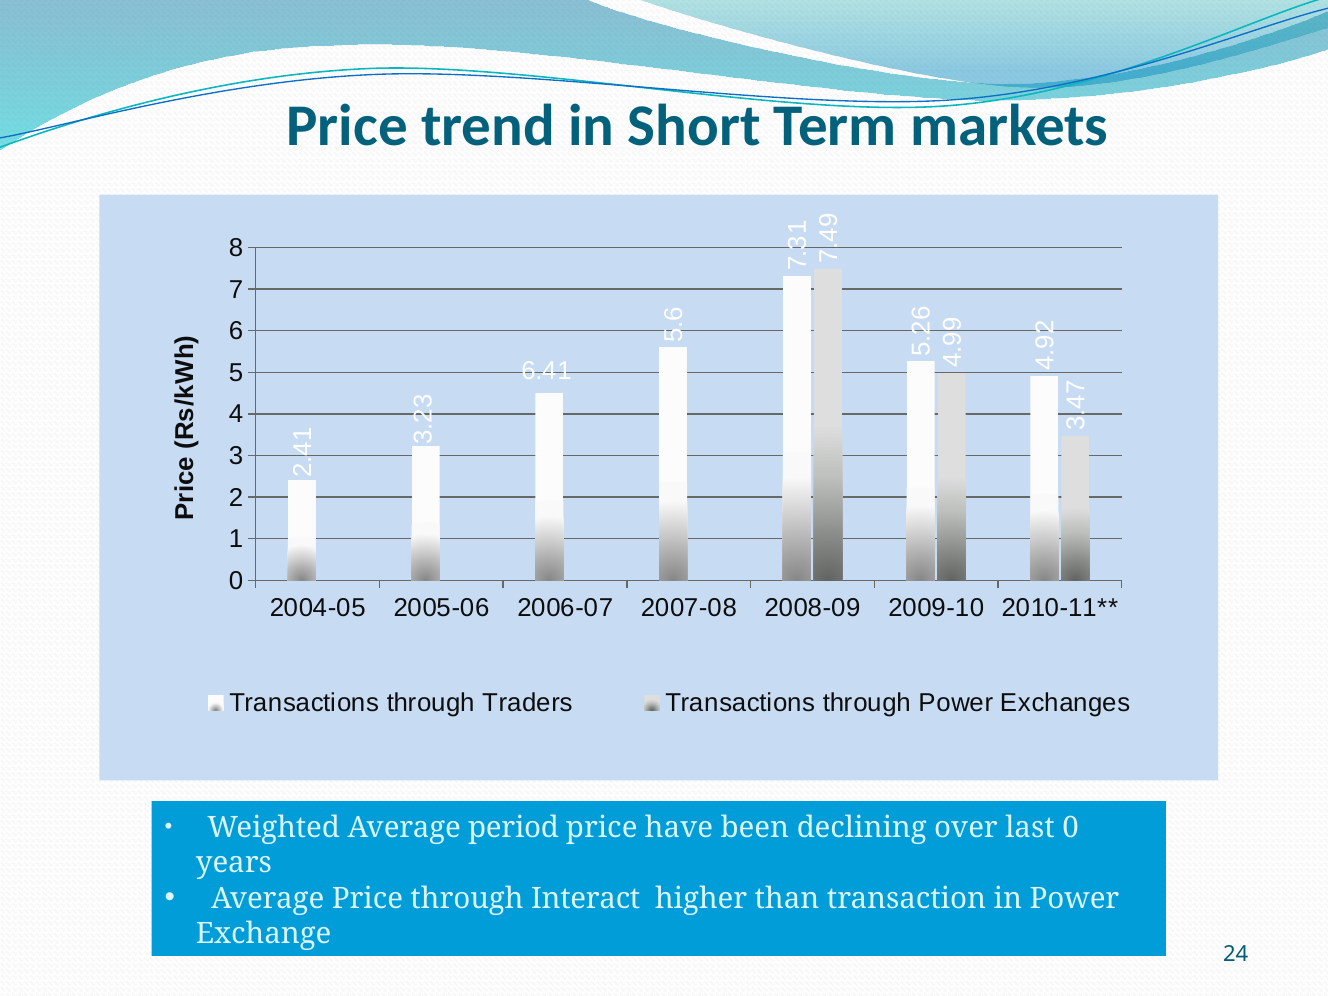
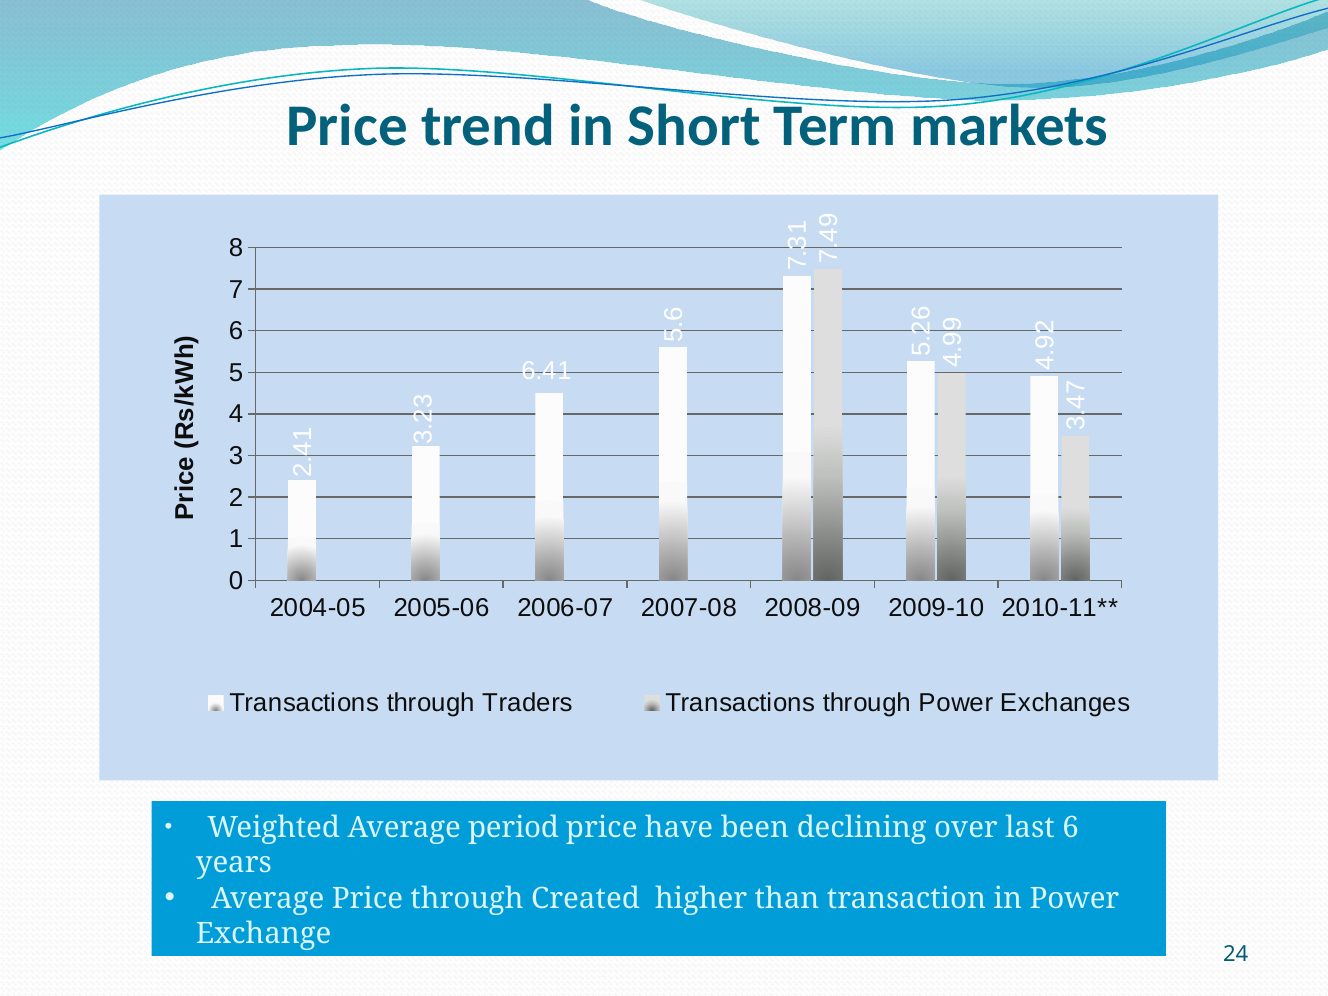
last 0: 0 -> 6
Interact: Interact -> Created
